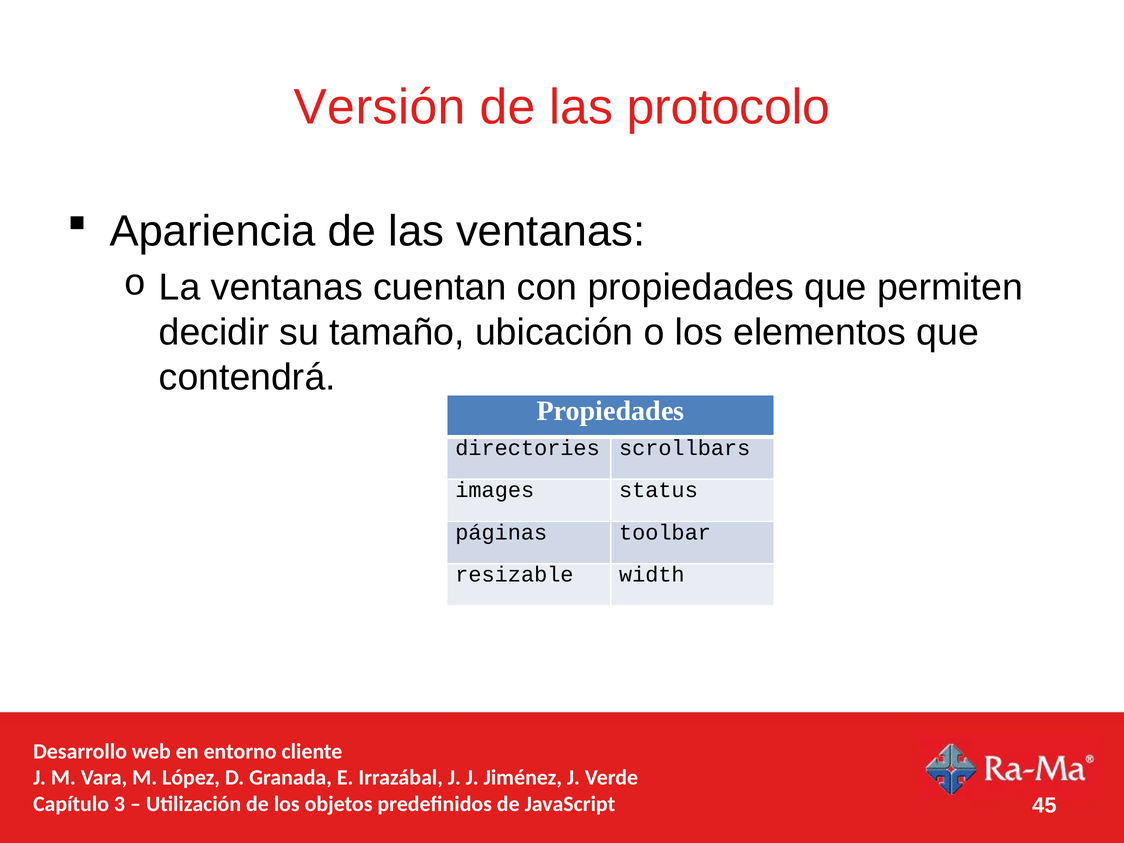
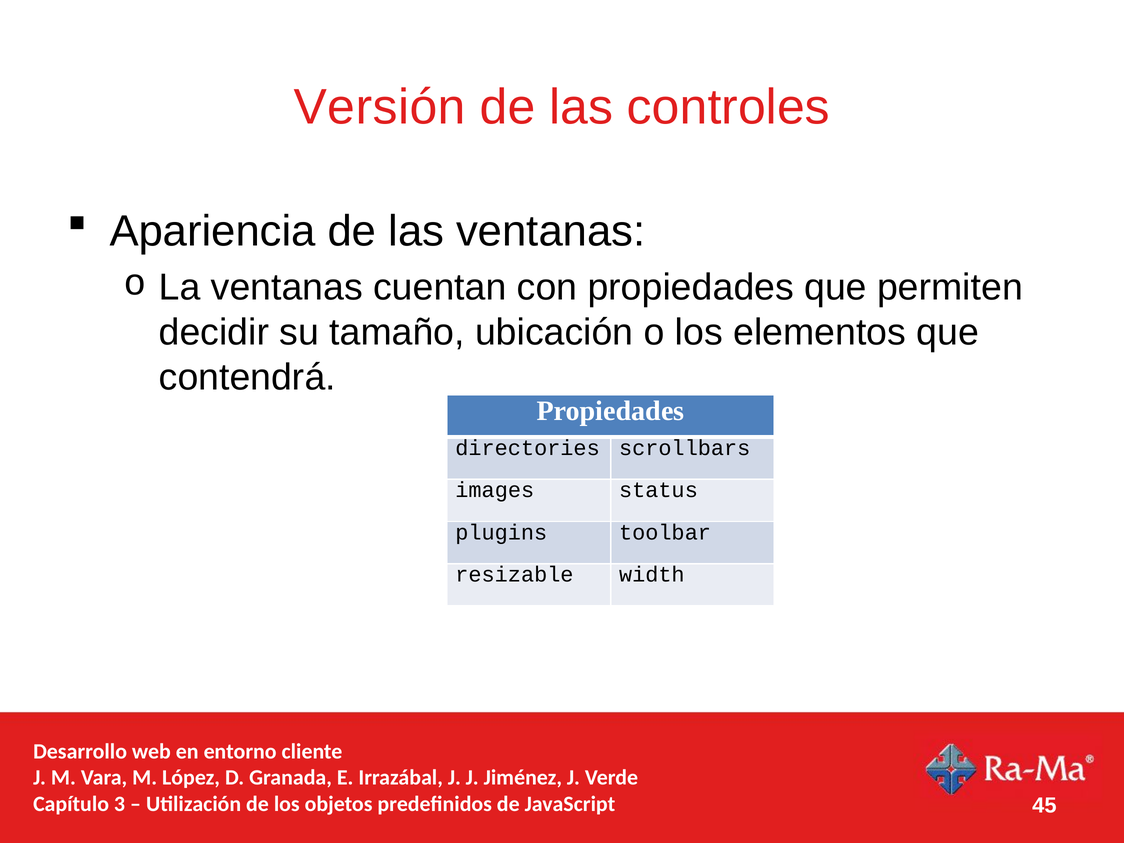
protocolo: protocolo -> controles
páginas: páginas -> plugins
